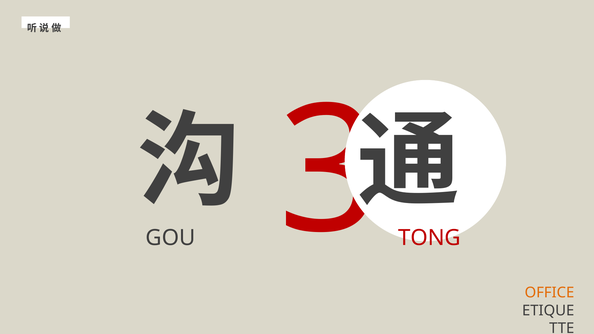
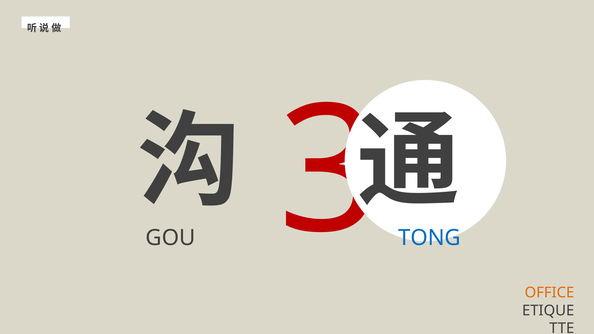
TONG colour: red -> blue
